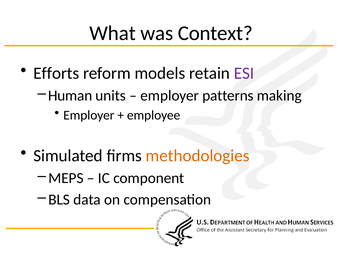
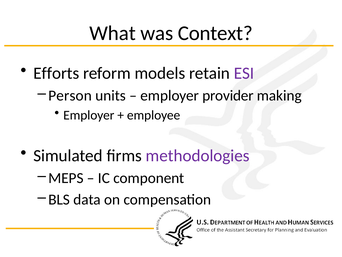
Human: Human -> Person
patterns: patterns -> provider
methodologies colour: orange -> purple
